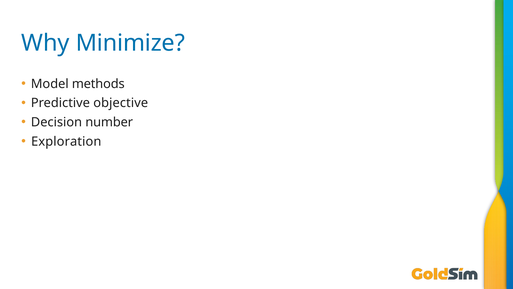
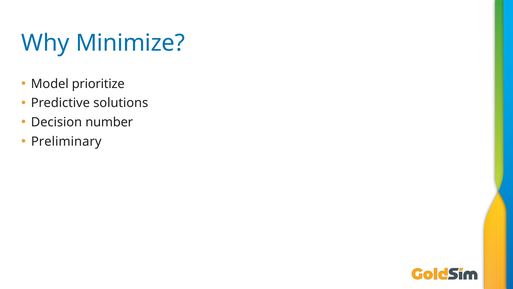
methods: methods -> prioritize
objective: objective -> solutions
Exploration: Exploration -> Preliminary
